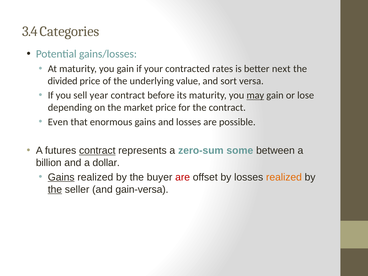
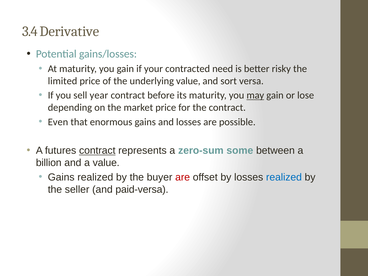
Categories: Categories -> Derivative
rates: rates -> need
next: next -> risky
divided: divided -> limited
a dollar: dollar -> value
Gains at (61, 177) underline: present -> none
realized at (284, 177) colour: orange -> blue
the at (55, 189) underline: present -> none
gain-versa: gain-versa -> paid-versa
